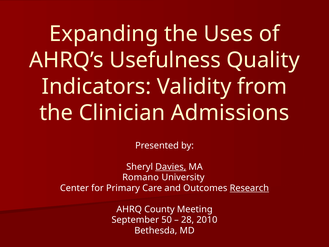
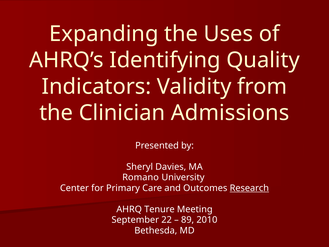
Usefulness: Usefulness -> Identifying
Davies underline: present -> none
County: County -> Tenure
50: 50 -> 22
28: 28 -> 89
